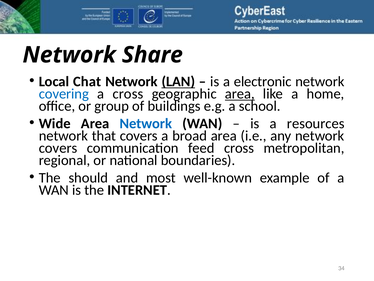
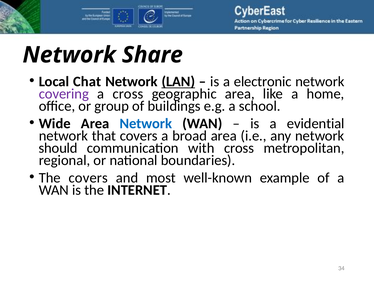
covering colour: blue -> purple
area at (240, 94) underline: present -> none
resources: resources -> evidential
covers at (58, 148): covers -> should
feed: feed -> with
The should: should -> covers
